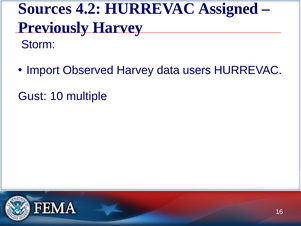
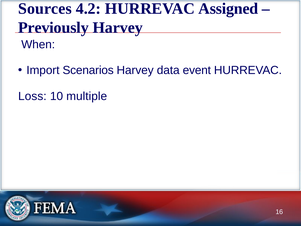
Storm: Storm -> When
Observed: Observed -> Scenarios
users: users -> event
Gust: Gust -> Loss
